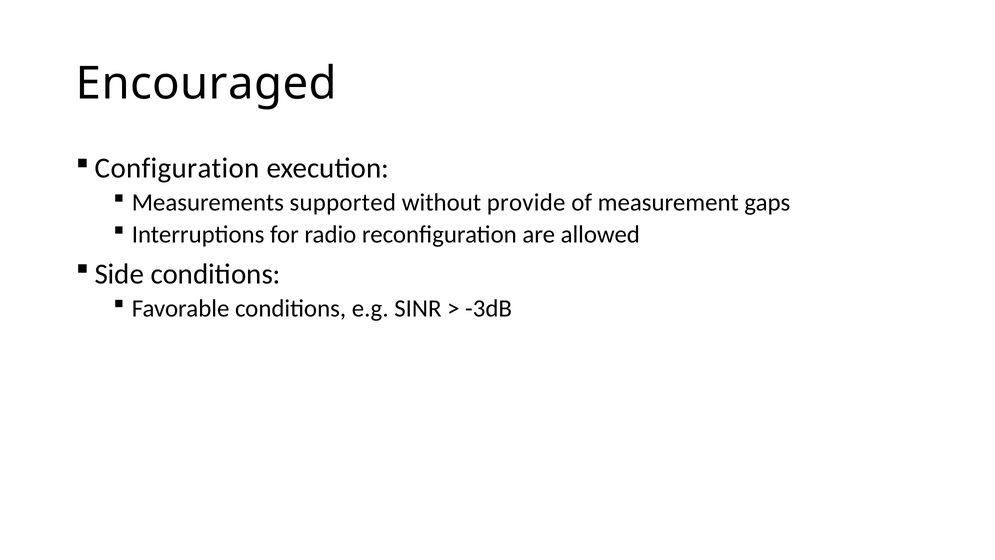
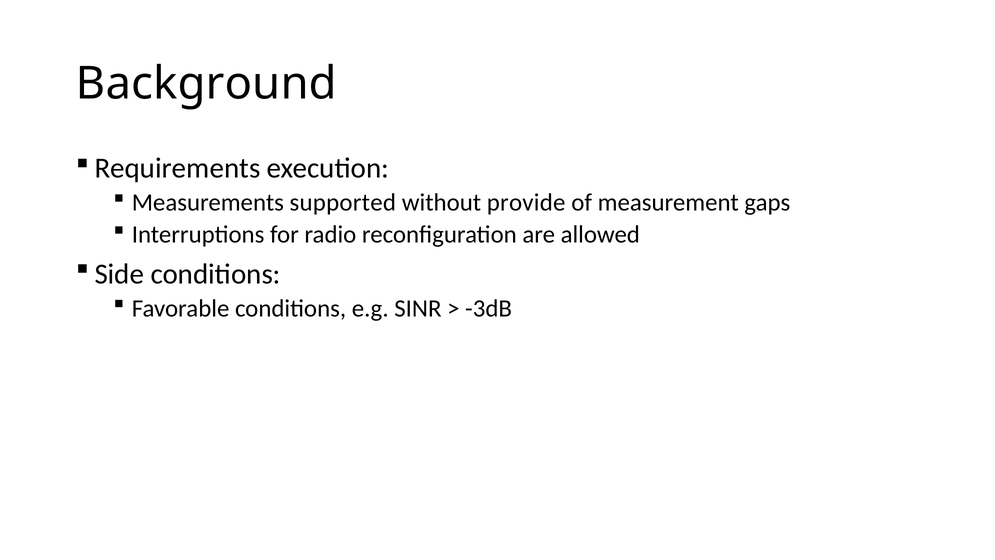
Encouraged: Encouraged -> Background
Configuration: Configuration -> Requirements
